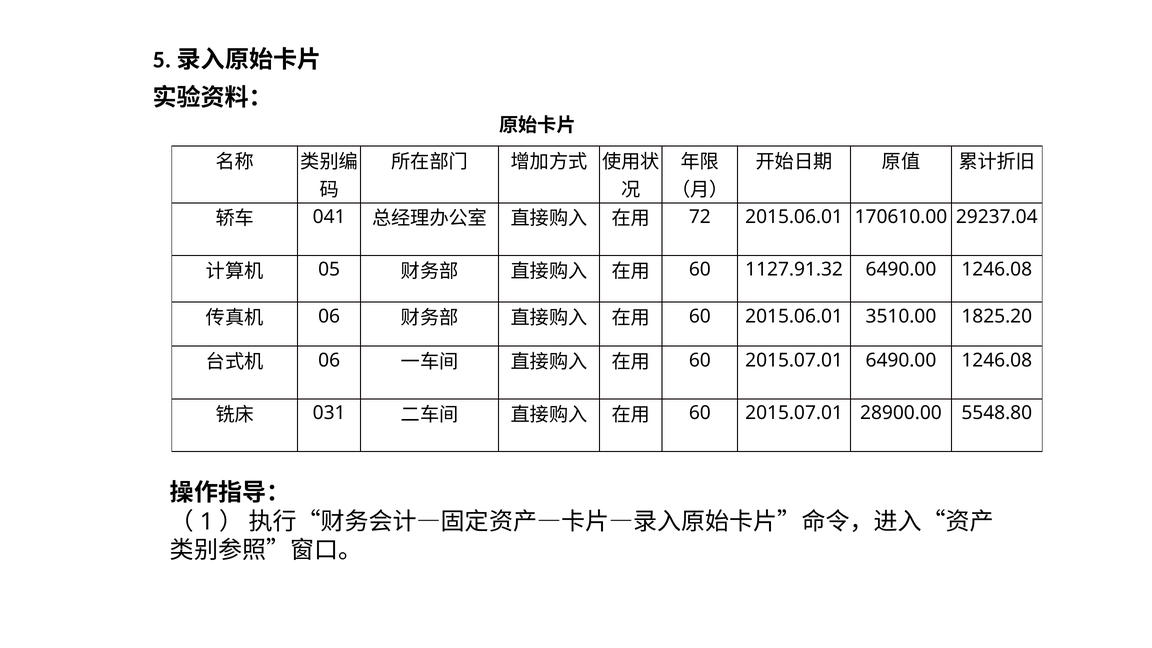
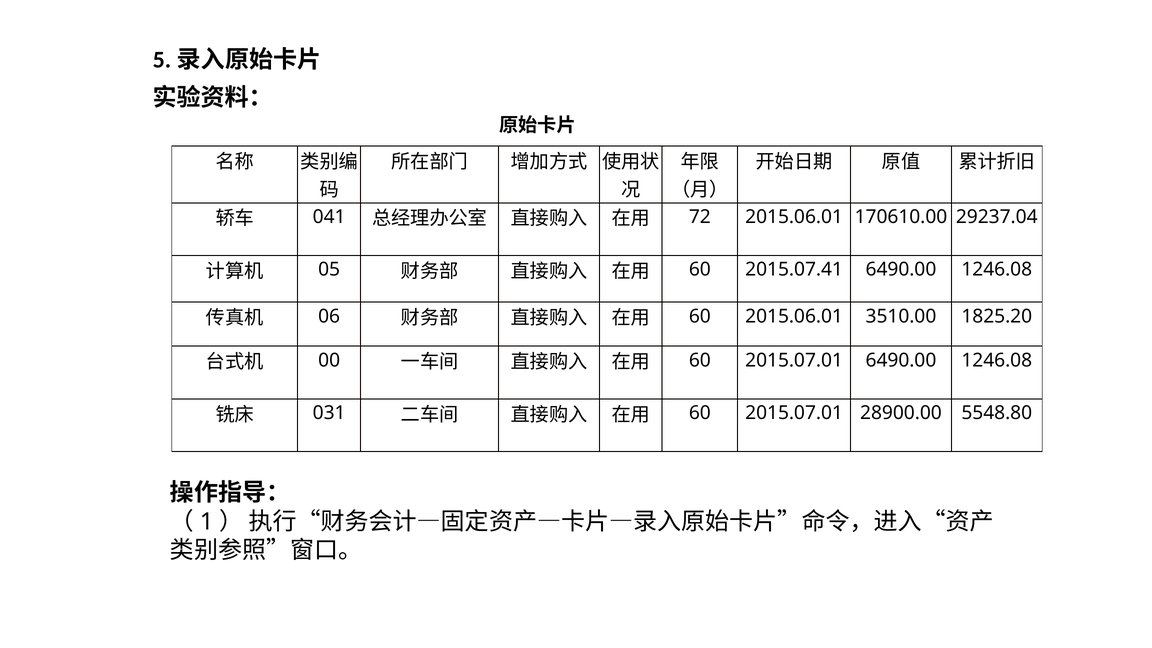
1127.91.32: 1127.91.32 -> 2015.07.41
06 at (329, 360): 06 -> 00
